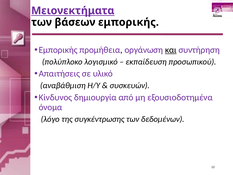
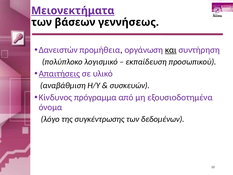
βάσεων εμπορικής: εμπορικής -> γεννήσεως
Εμπορικής at (58, 50): Εμπορικής -> Δανειστών
Απαιτήσεις underline: none -> present
δημιουργία: δημιουργία -> πρόγραμμα
